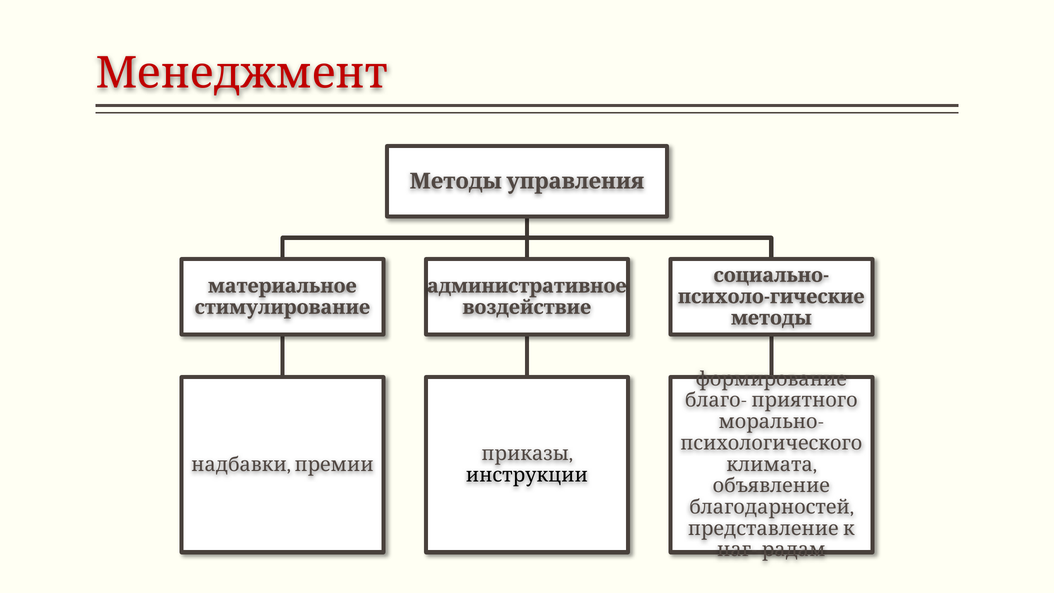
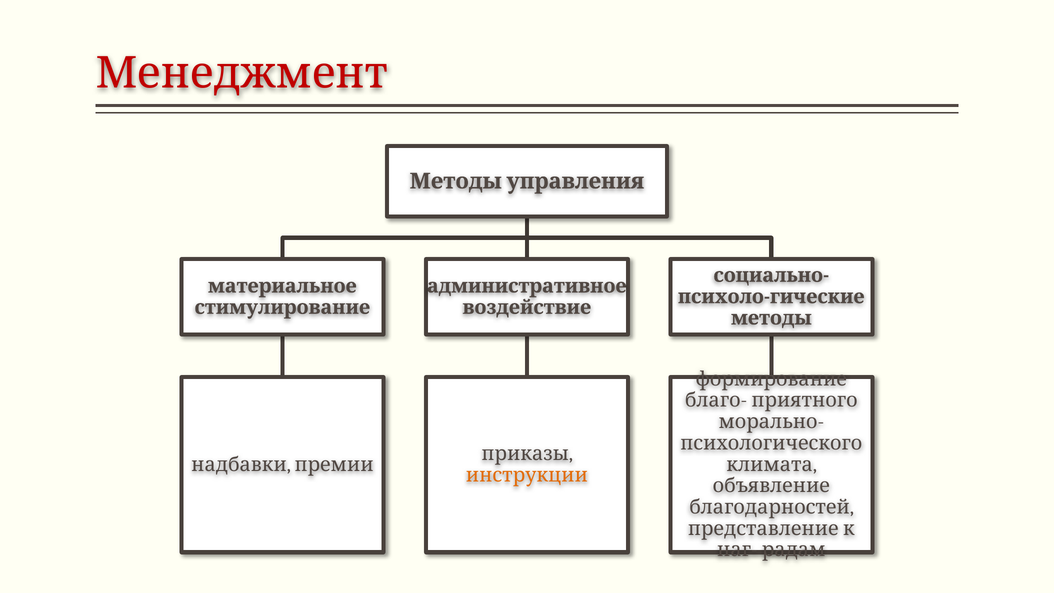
инструкции colour: black -> orange
